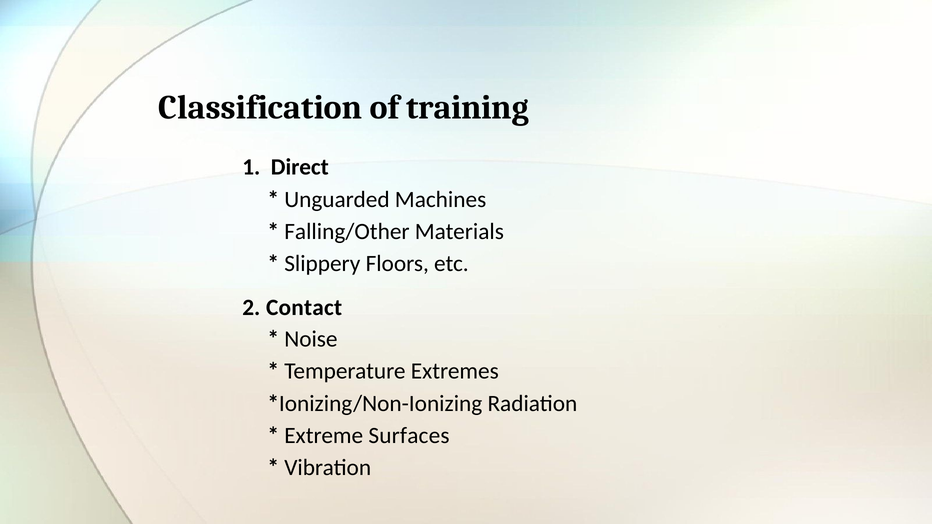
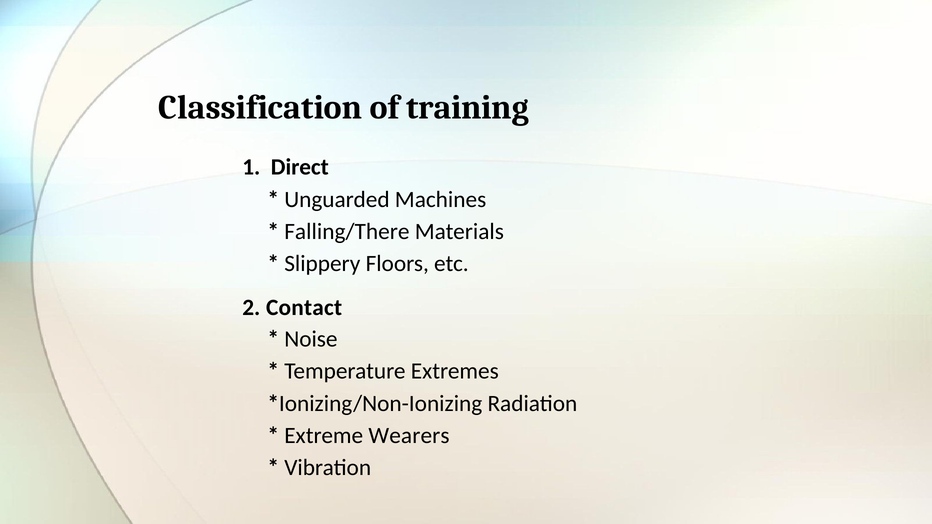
Falling/Other: Falling/Other -> Falling/There
Surfaces: Surfaces -> Wearers
